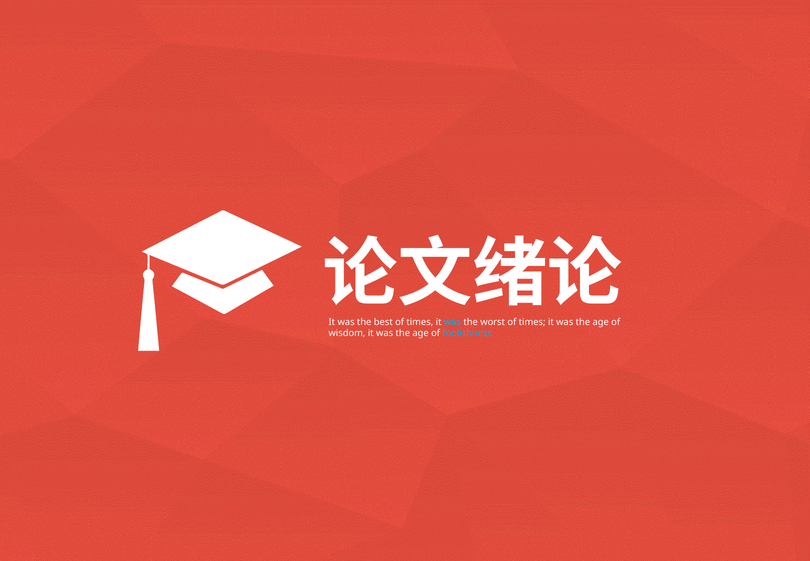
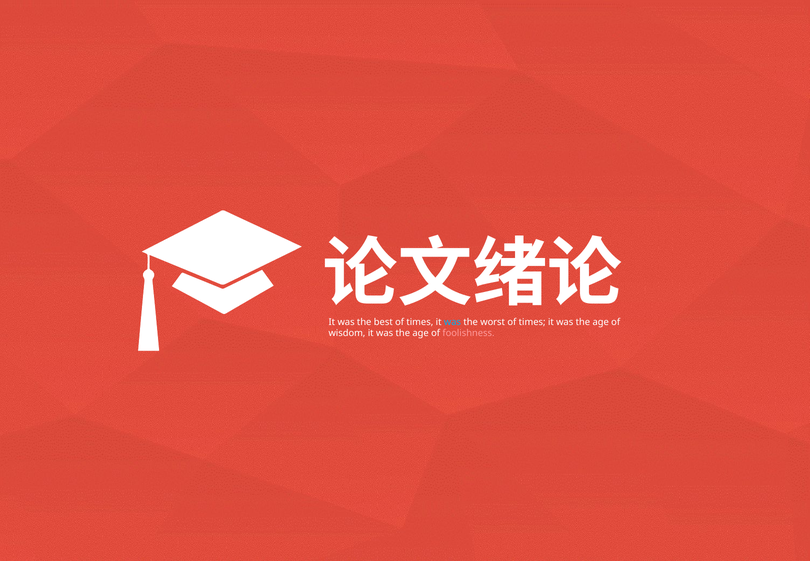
foolishness colour: light blue -> pink
